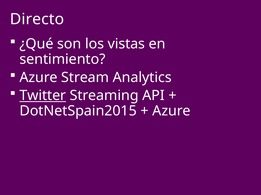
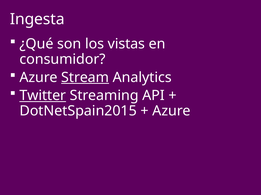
Directo: Directo -> Ingesta
sentimiento: sentimiento -> consumidor
Stream underline: none -> present
